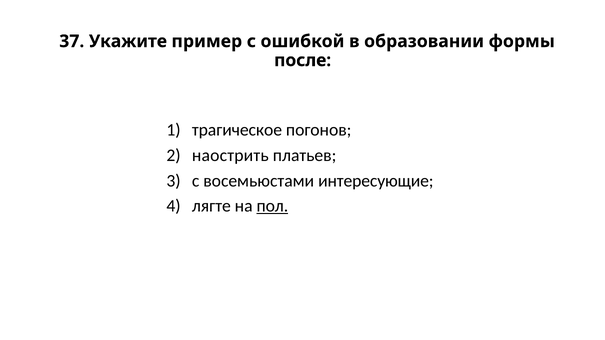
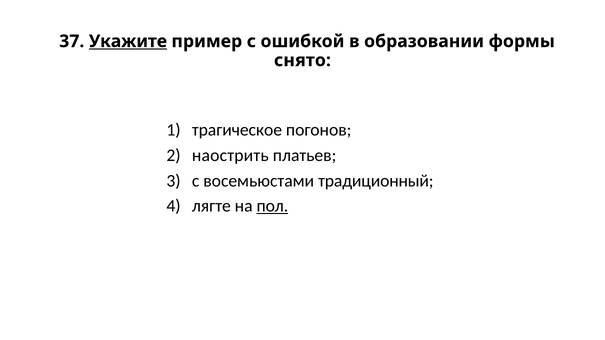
Укажите underline: none -> present
после: после -> снято
интересующие: интересующие -> традиционный
